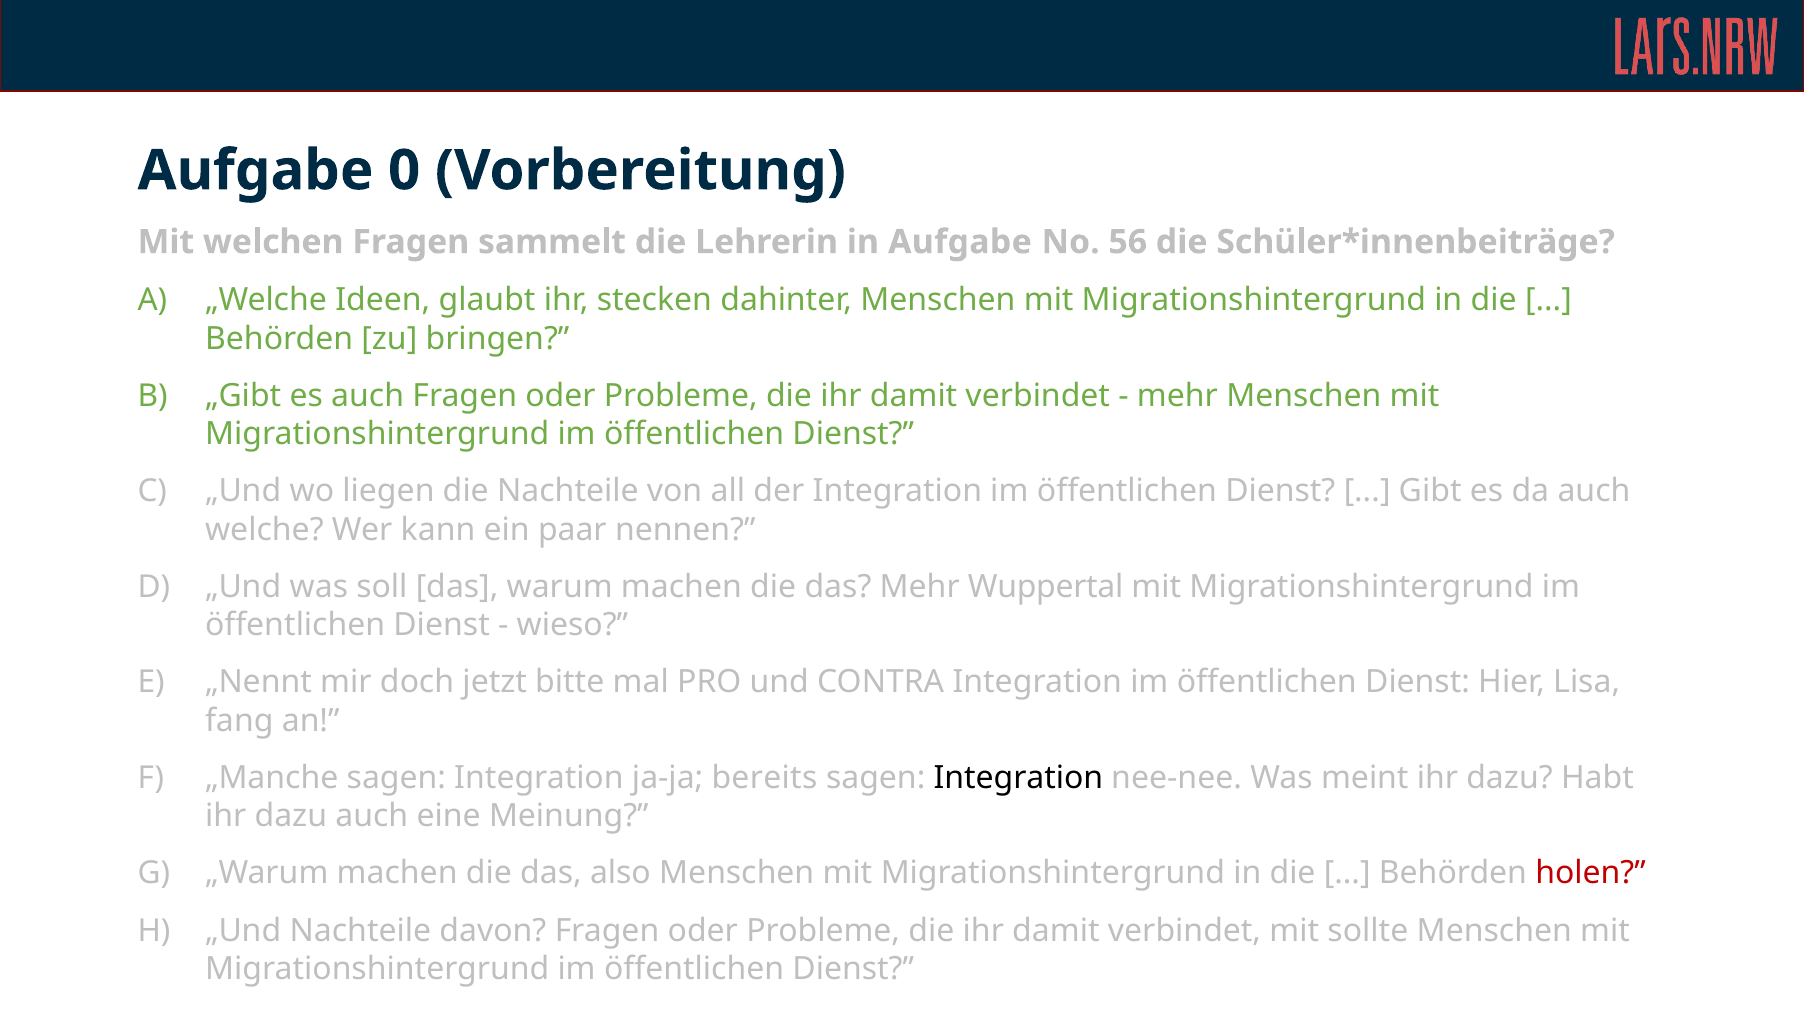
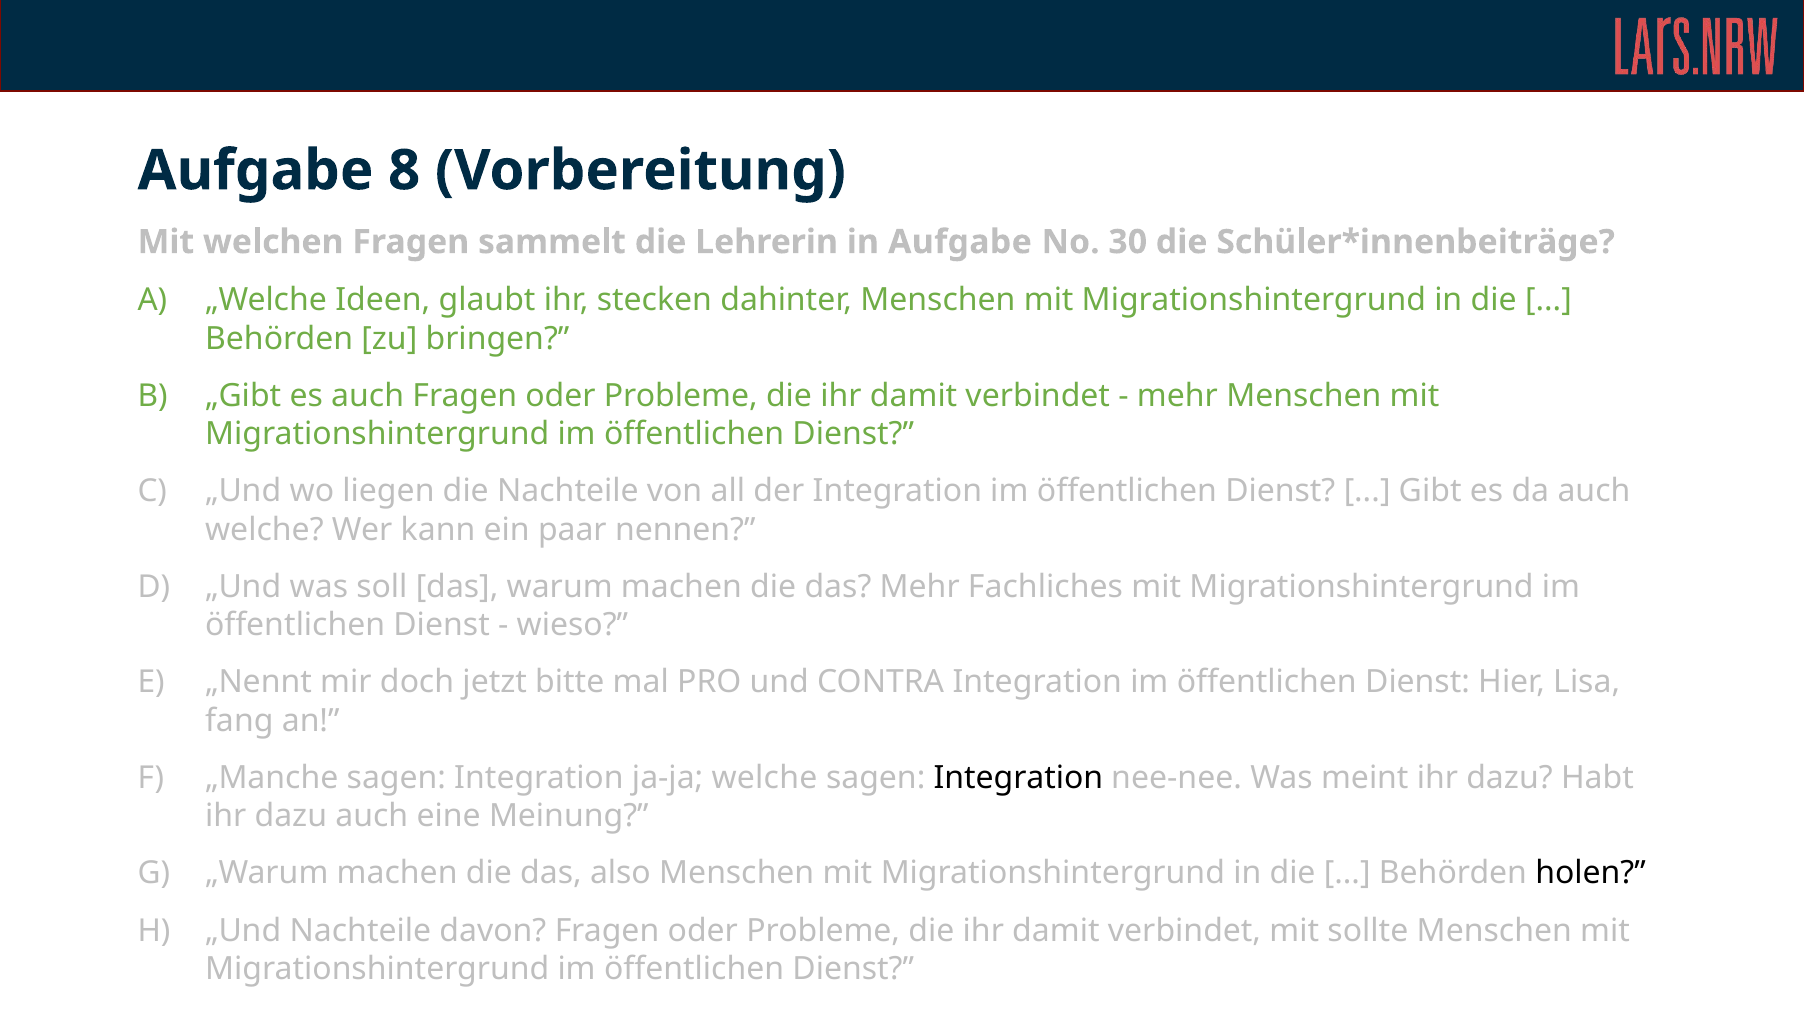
0: 0 -> 8
56: 56 -> 30
Wuppertal: Wuppertal -> Fachliches
ja-ja bereits: bereits -> welche
holen colour: red -> black
